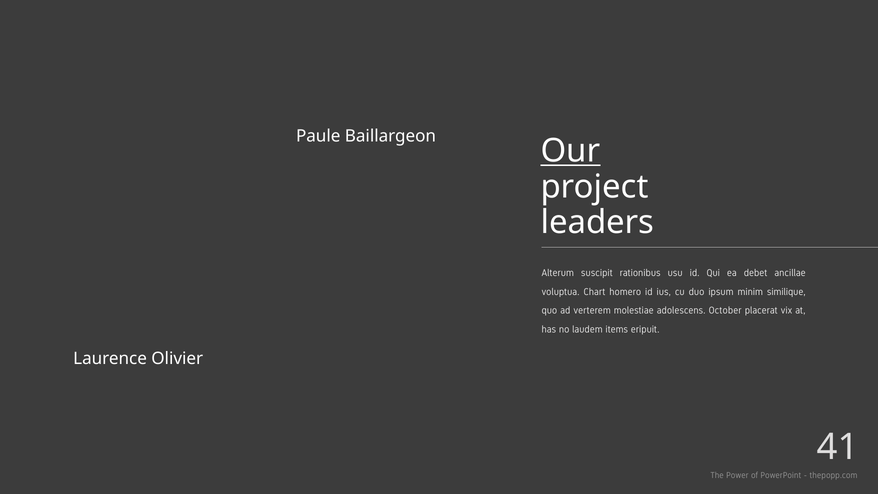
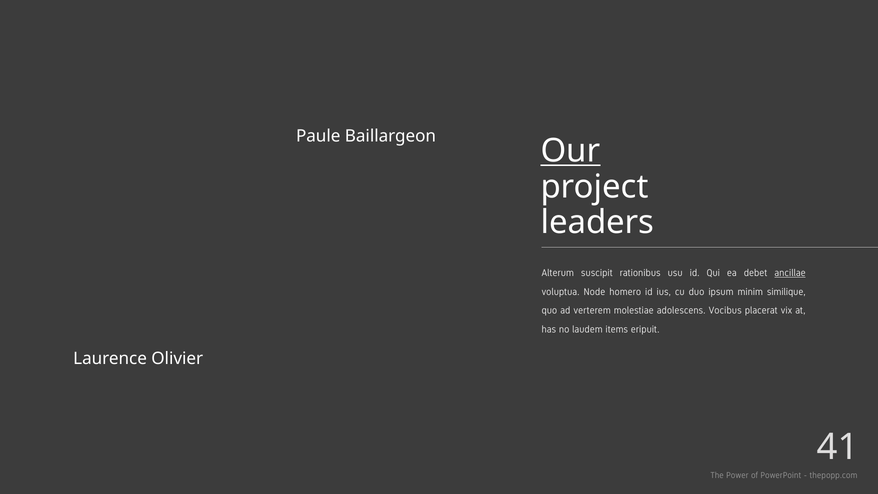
ancillae underline: none -> present
Chart: Chart -> Node
October: October -> Vocibus
